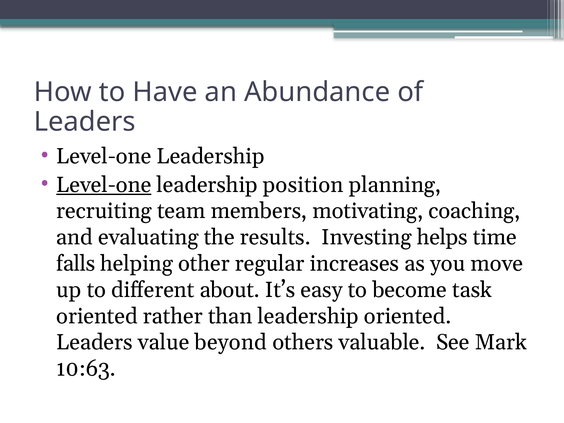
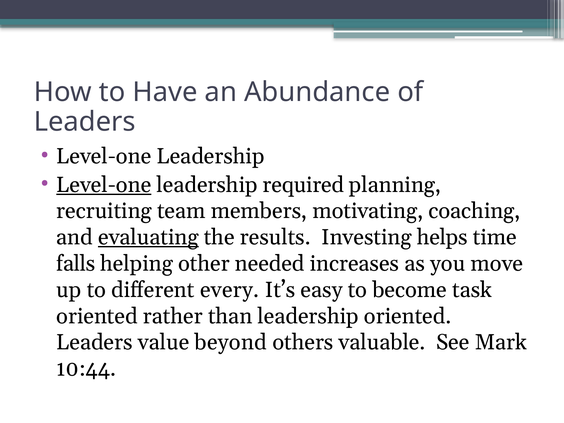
position: position -> required
evaluating underline: none -> present
regular: regular -> needed
about: about -> every
10:63: 10:63 -> 10:44
